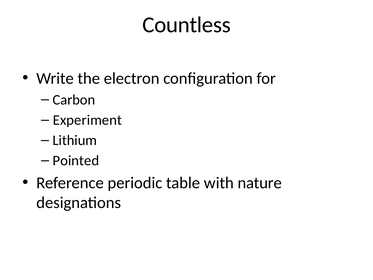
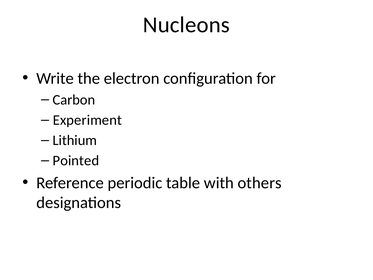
Countless: Countless -> Nucleons
nature: nature -> others
